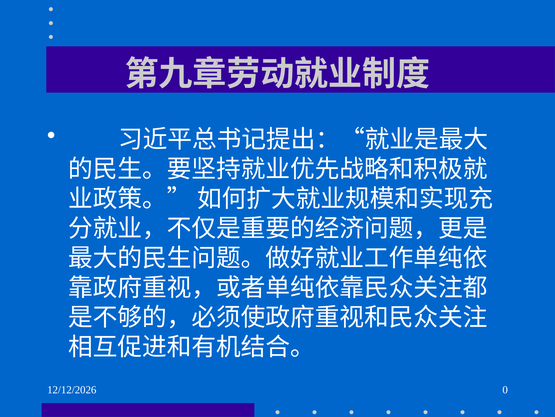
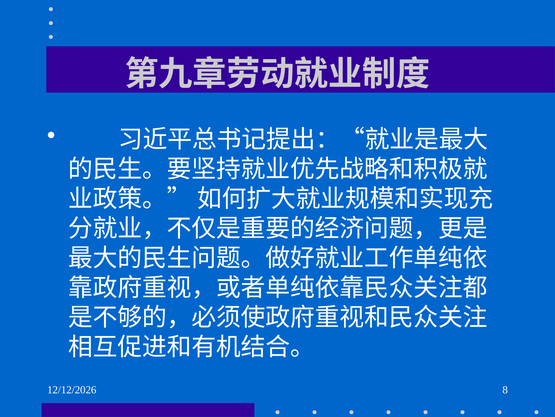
0: 0 -> 8
